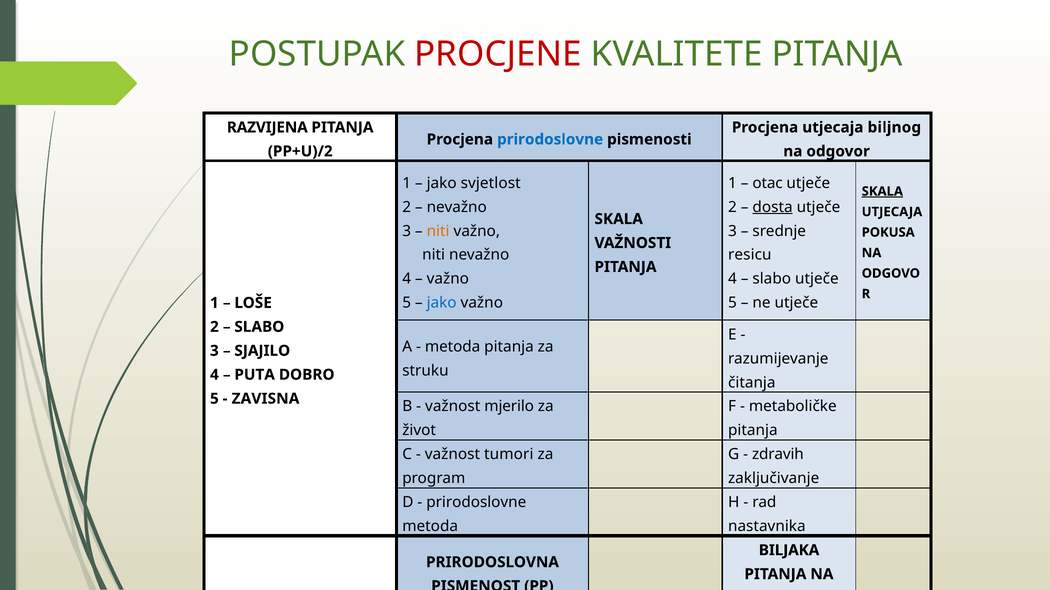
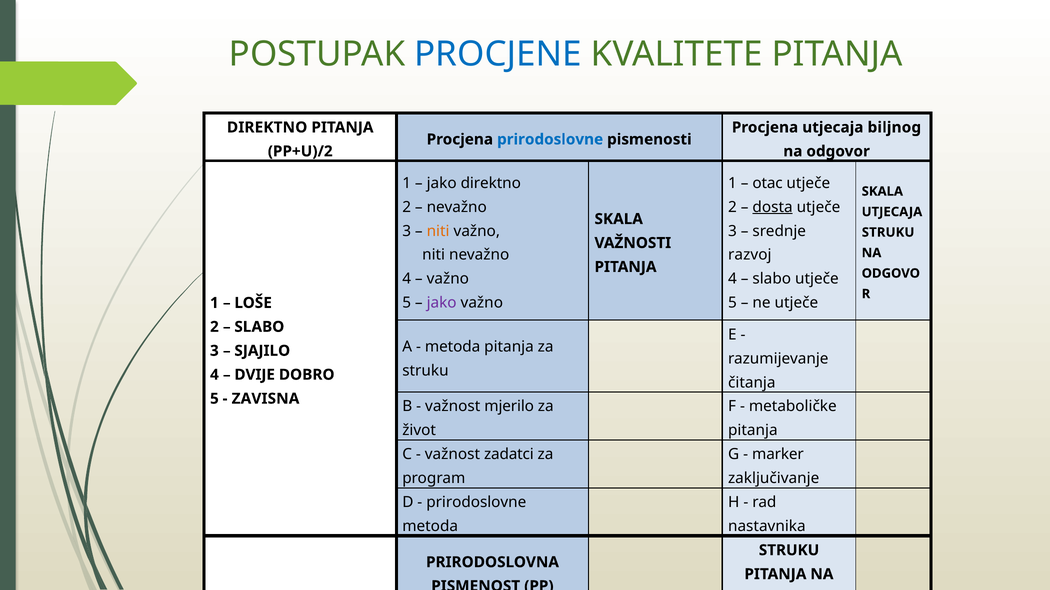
PROCJENE colour: red -> blue
RAZVIJENA at (267, 128): RAZVIJENA -> DIREKTNO
jako svjetlost: svjetlost -> direktno
SKALA at (882, 192) underline: present -> none
POKUSA at (888, 233): POKUSA -> STRUKU
resicu: resicu -> razvoj
jako at (442, 303) colour: blue -> purple
PUTA: PUTA -> DVIJE
tumori: tumori -> zadatci
zdravih: zdravih -> marker
BILJAKA at (789, 551): BILJAKA -> STRUKU
